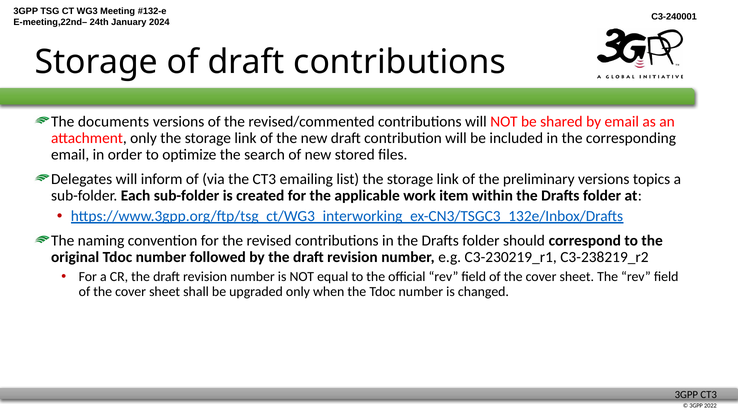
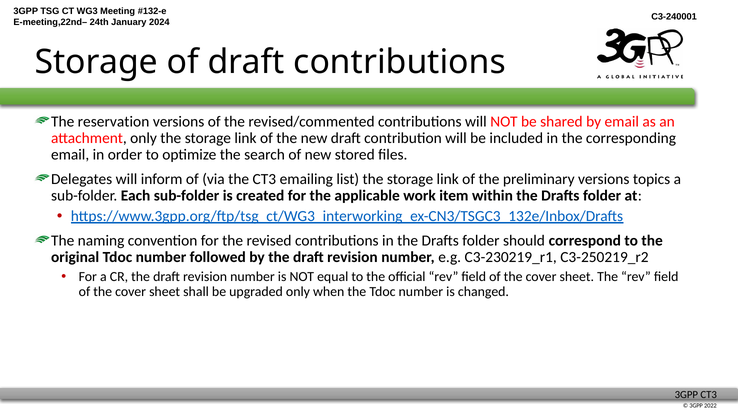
documents: documents -> reservation
C3-238219_r2: C3-238219_r2 -> C3-250219_r2
